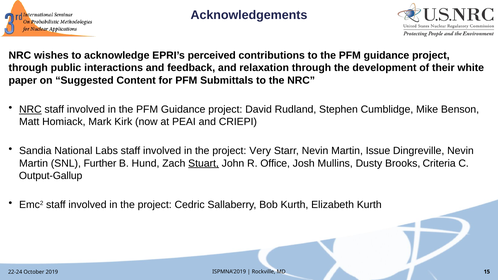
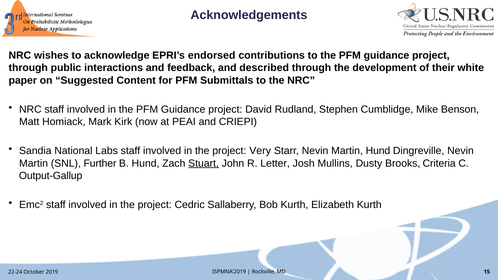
perceived: perceived -> endorsed
relaxation: relaxation -> described
NRC at (30, 109) underline: present -> none
Martin Issue: Issue -> Hund
Office: Office -> Letter
